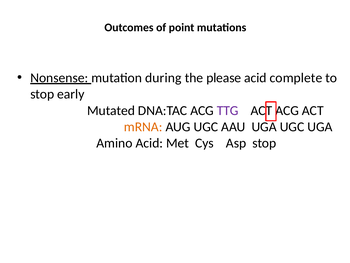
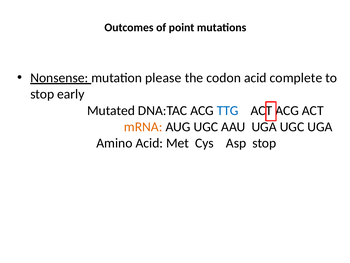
during: during -> please
please: please -> codon
TTG colour: purple -> blue
